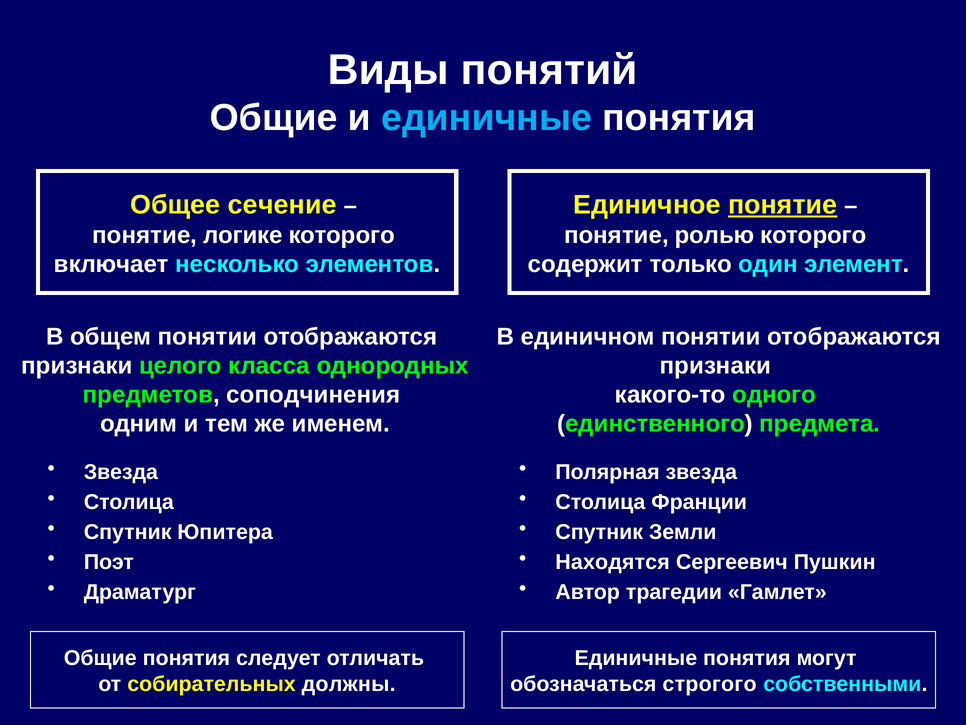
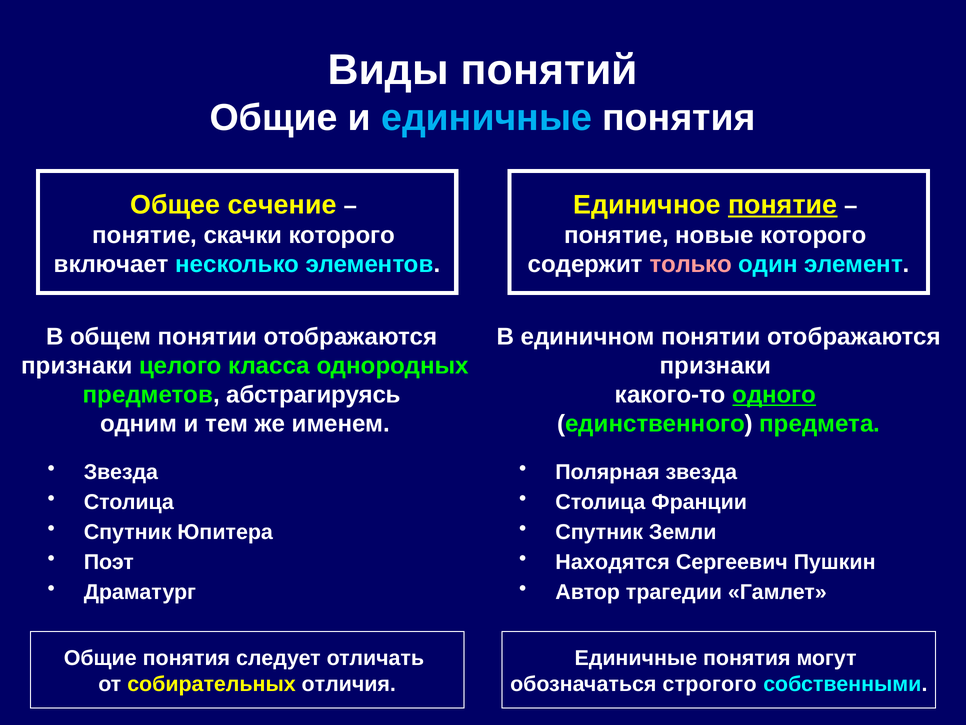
логике: логике -> скачки
ролью: ролью -> новые
только colour: white -> pink
соподчинения: соподчинения -> абстрагируясь
одного underline: none -> present
должны: должны -> отличия
